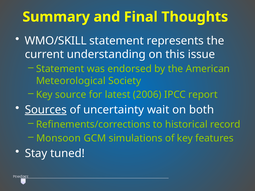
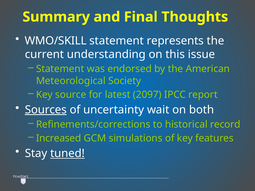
2006: 2006 -> 2097
Monsoon: Monsoon -> Increased
tuned underline: none -> present
